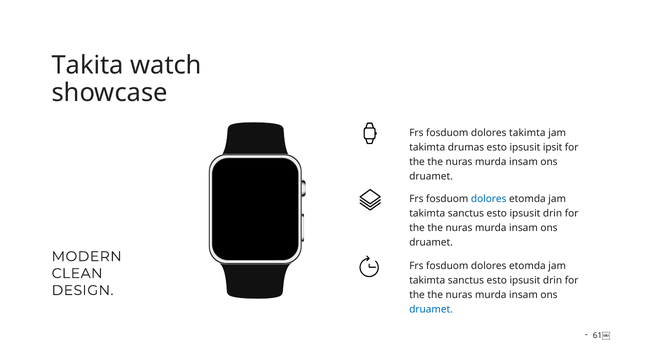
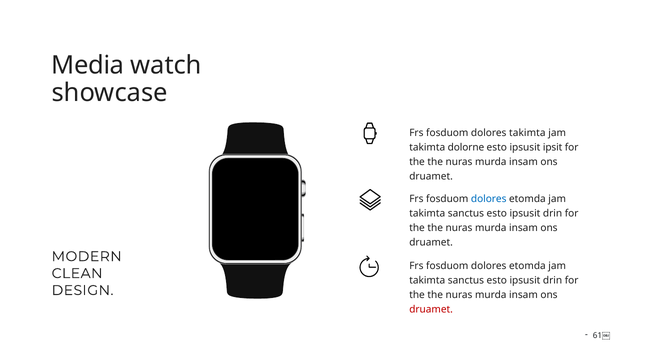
Takita: Takita -> Media
drumas: drumas -> dolorne
druamet at (431, 309) colour: blue -> red
